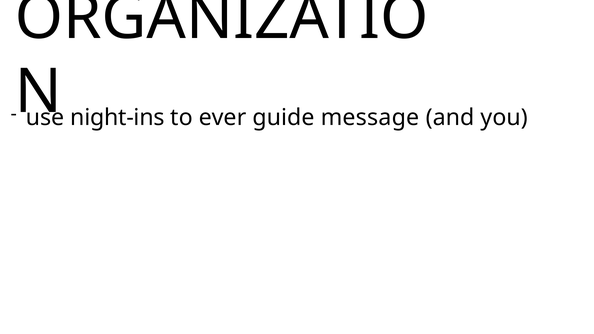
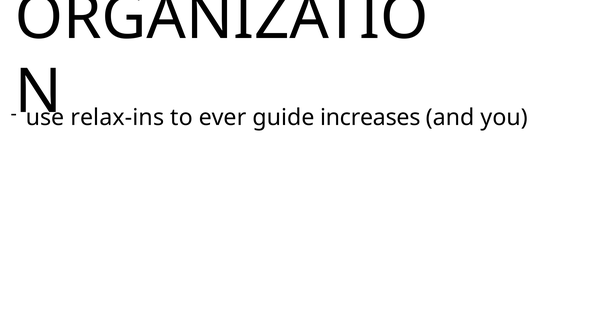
night-ins: night-ins -> relax-ins
message: message -> increases
